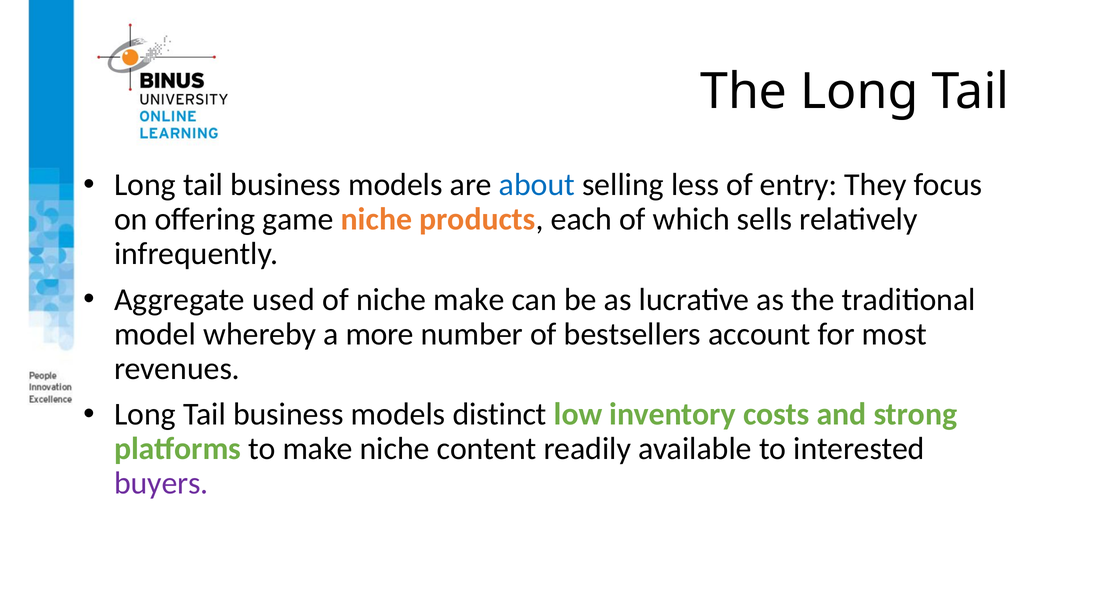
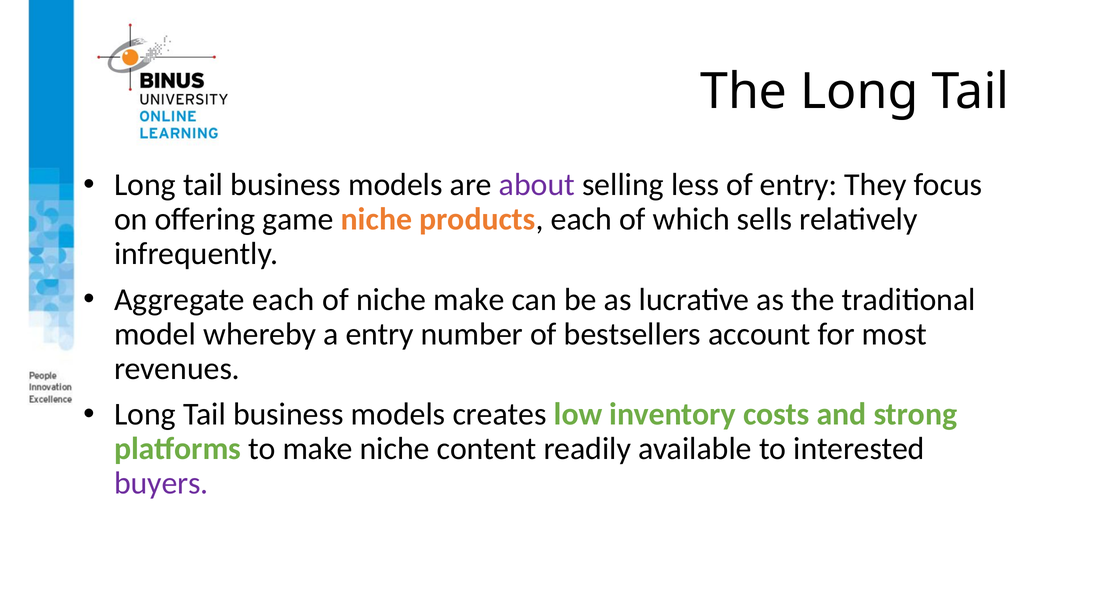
about colour: blue -> purple
Aggregate used: used -> each
a more: more -> entry
distinct: distinct -> creates
